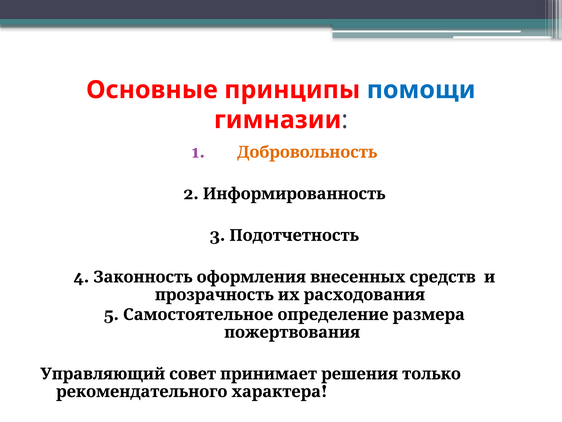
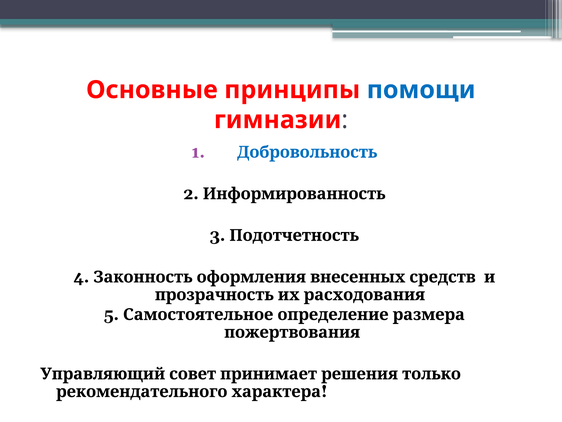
Добровольность colour: orange -> blue
